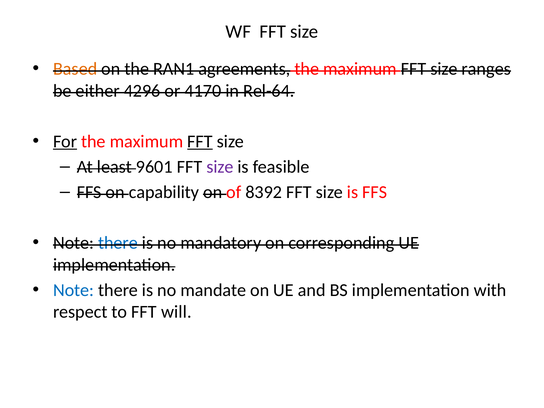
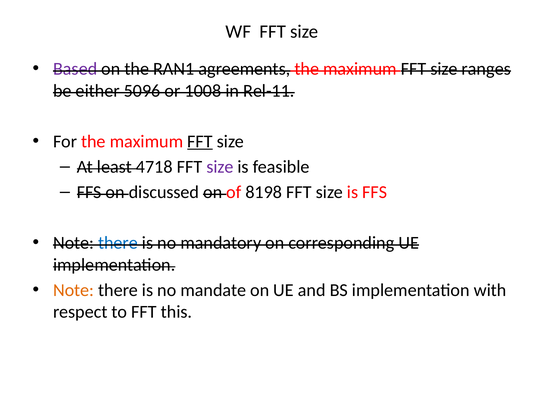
Based colour: orange -> purple
4296: 4296 -> 5096
4170: 4170 -> 1008
Rel-64: Rel-64 -> Rel-11
For underline: present -> none
9601: 9601 -> 4718
capability: capability -> discussed
8392: 8392 -> 8198
Note at (74, 290) colour: blue -> orange
will: will -> this
